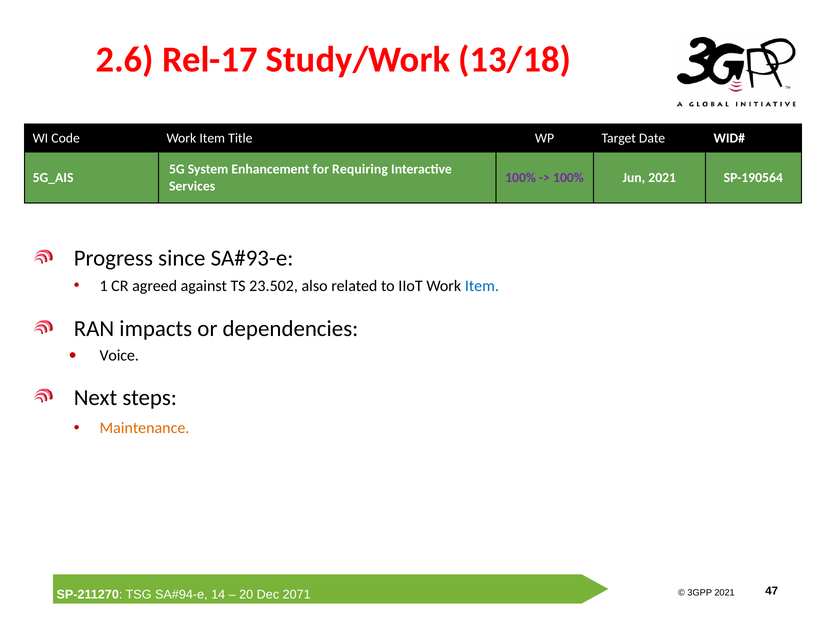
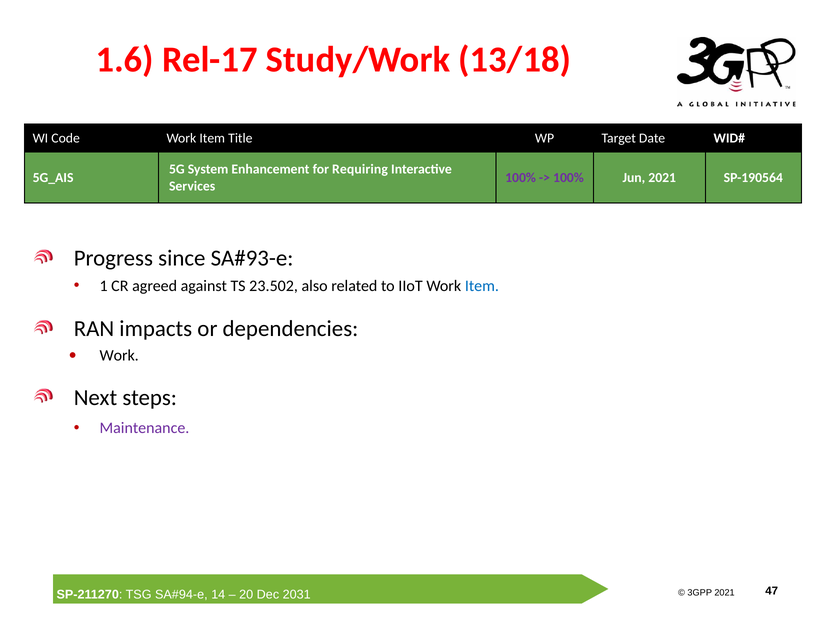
2.6: 2.6 -> 1.6
Voice at (119, 355): Voice -> Work
Maintenance colour: orange -> purple
2071: 2071 -> 2031
